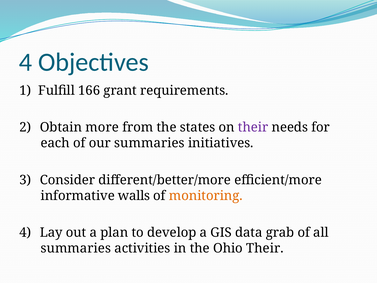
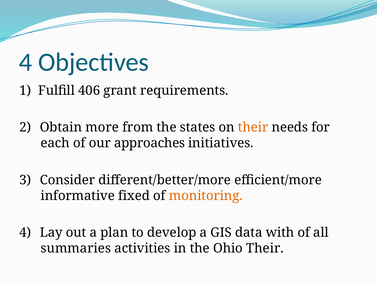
166: 166 -> 406
their at (253, 127) colour: purple -> orange
our summaries: summaries -> approaches
walls: walls -> fixed
grab: grab -> with
